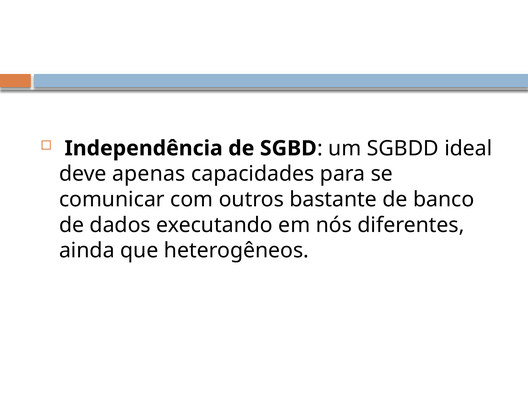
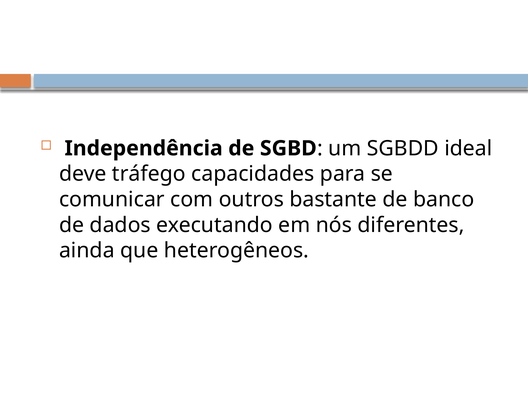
apenas: apenas -> tráfego
